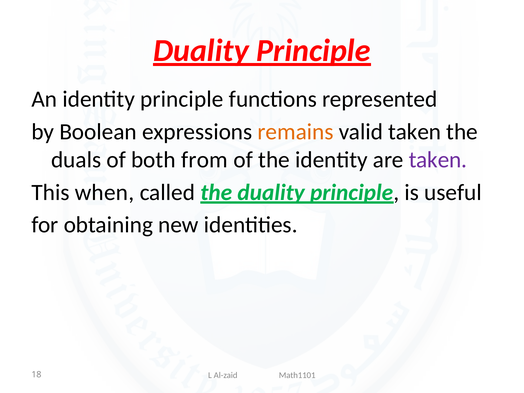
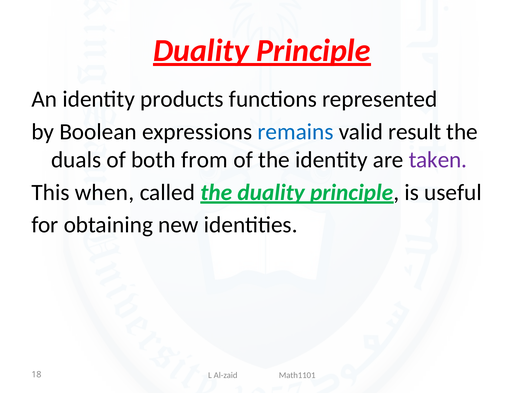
identity principle: principle -> products
remains colour: orange -> blue
valid taken: taken -> result
